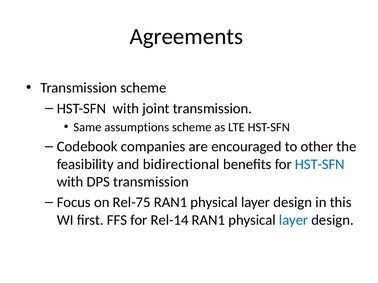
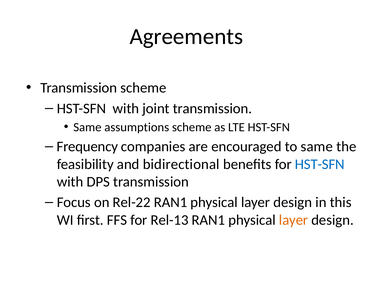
Codebook: Codebook -> Frequency
to other: other -> same
Rel-75: Rel-75 -> Rel-22
Rel-14: Rel-14 -> Rel-13
layer at (294, 220) colour: blue -> orange
